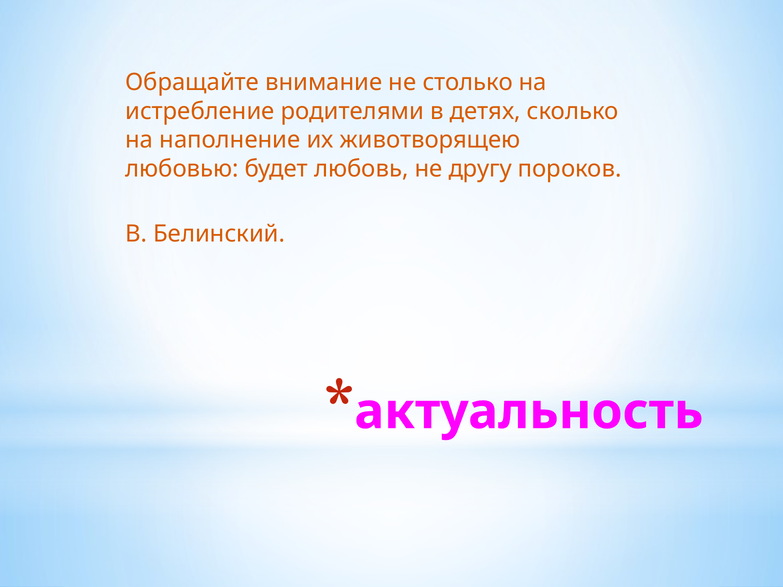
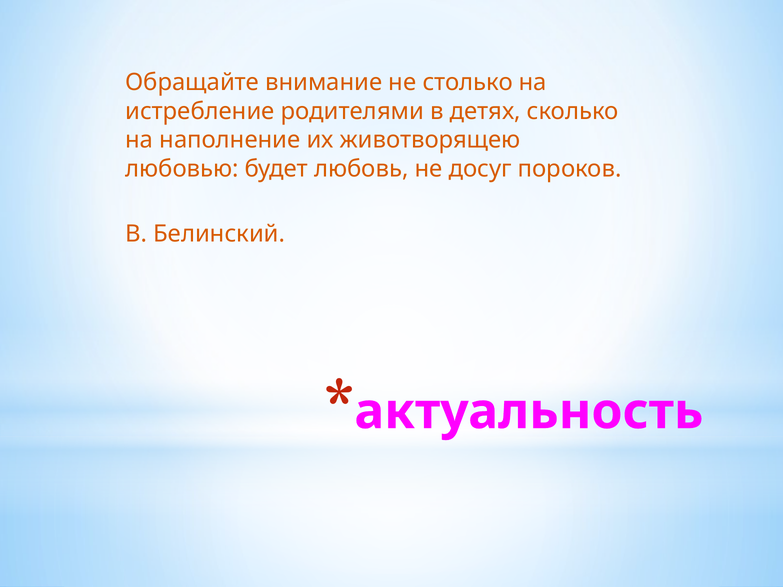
другу: другу -> досуг
